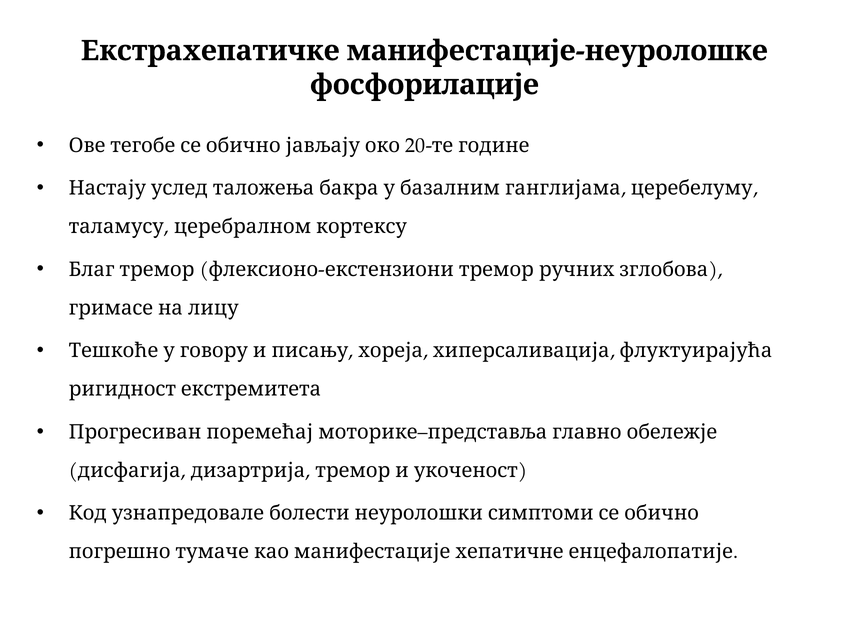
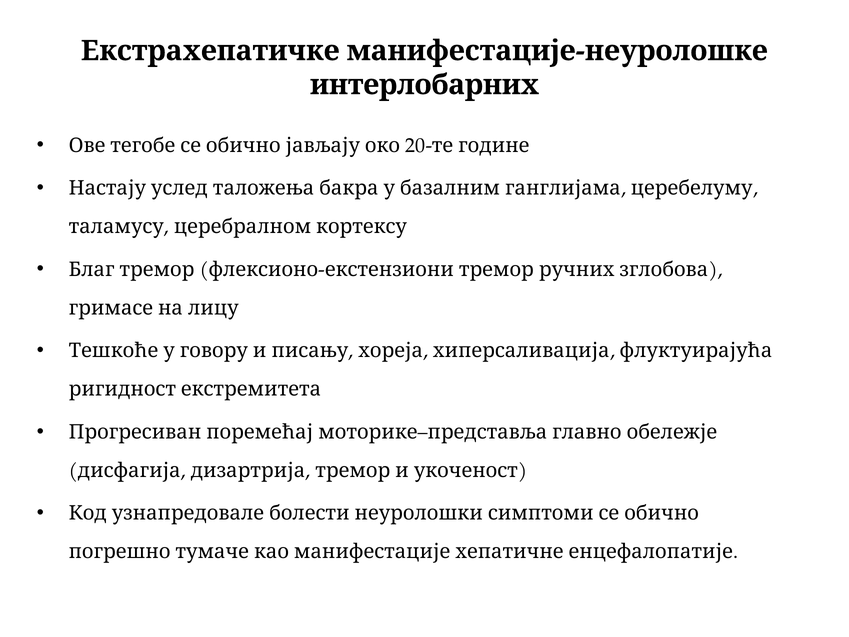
фосфорилације: фосфорилације -> интерлобарних
